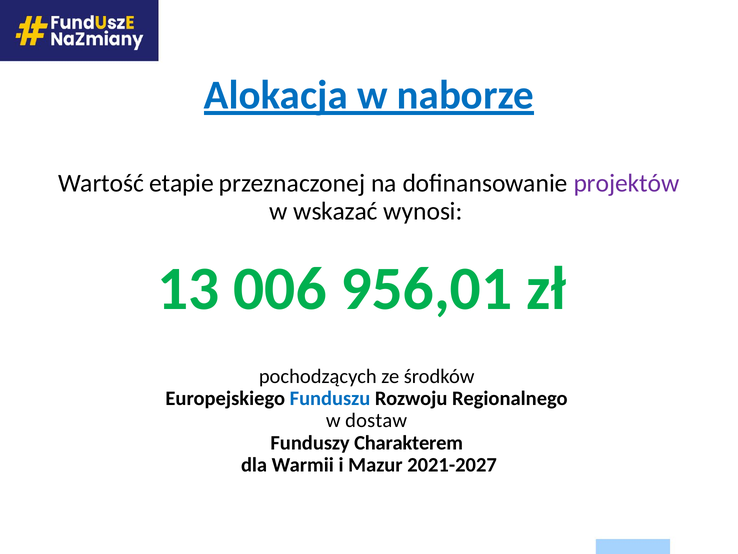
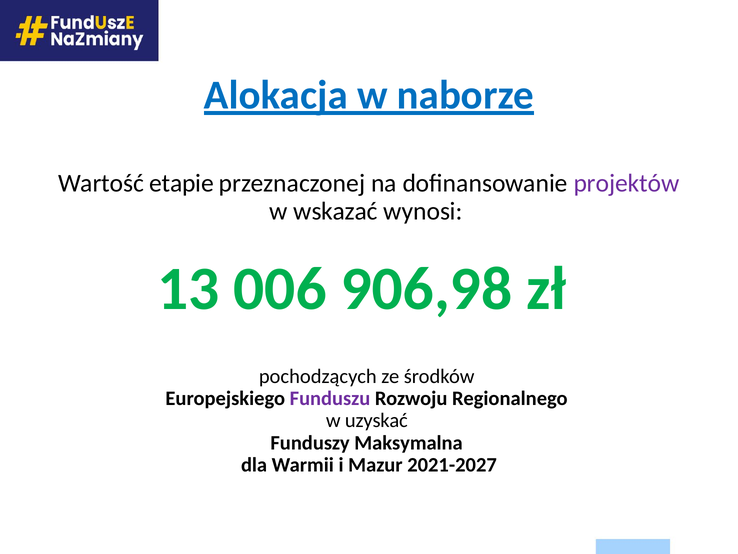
956,01: 956,01 -> 906,98
Funduszu colour: blue -> purple
dostaw: dostaw -> uzyskać
Charakterem: Charakterem -> Maksymalna
